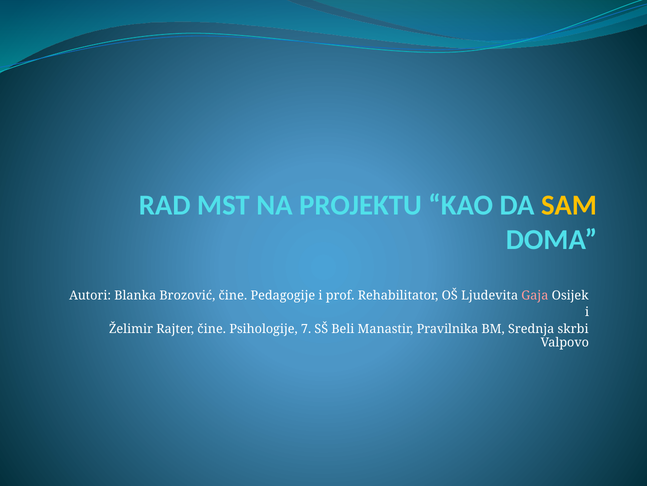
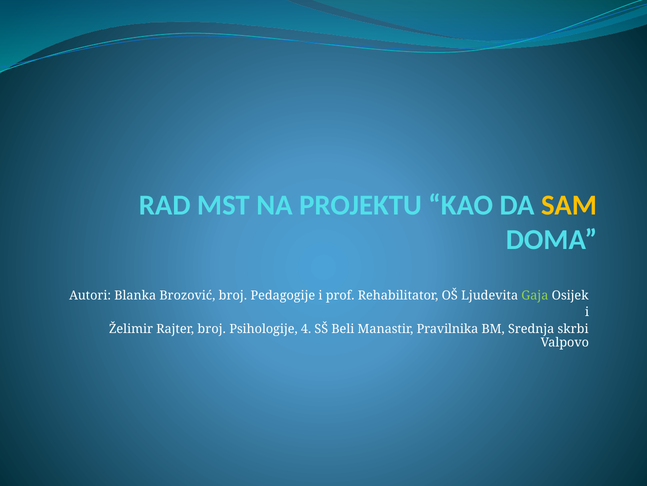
Brozović čine: čine -> broj
Gaja colour: pink -> light green
Rajter čine: čine -> broj
7: 7 -> 4
